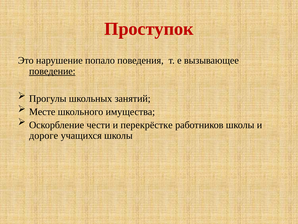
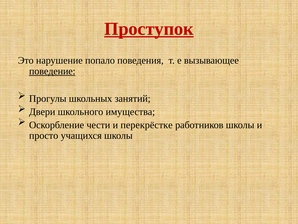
Проступок underline: none -> present
Месте: Месте -> Двери
дороге: дороге -> просто
